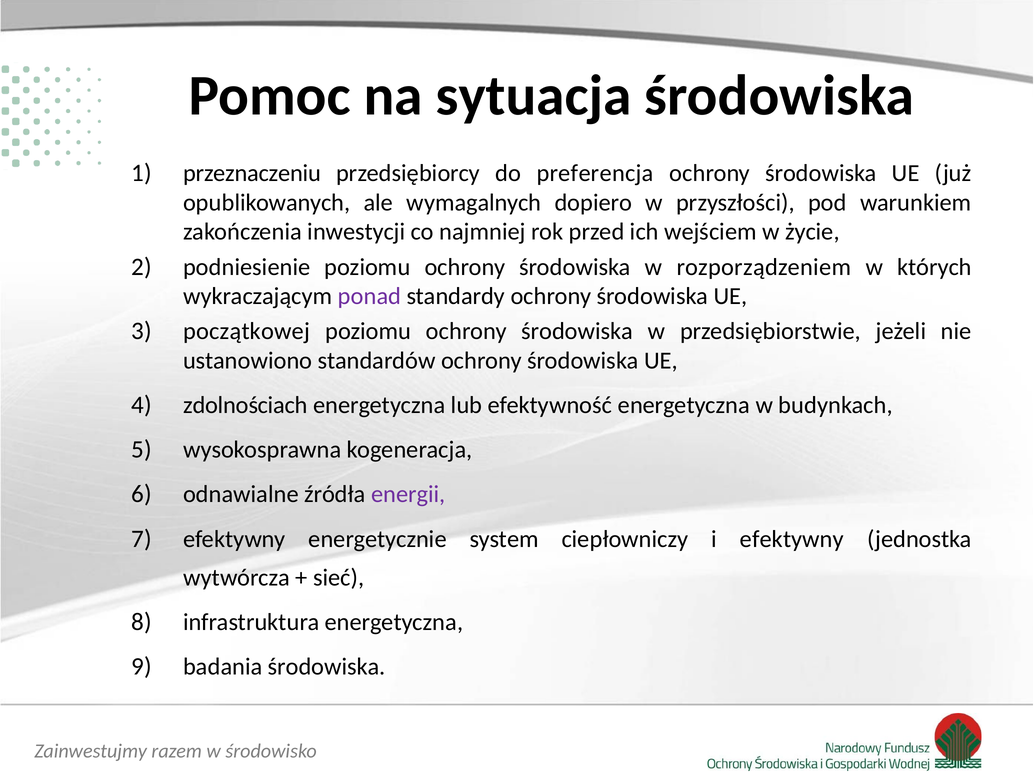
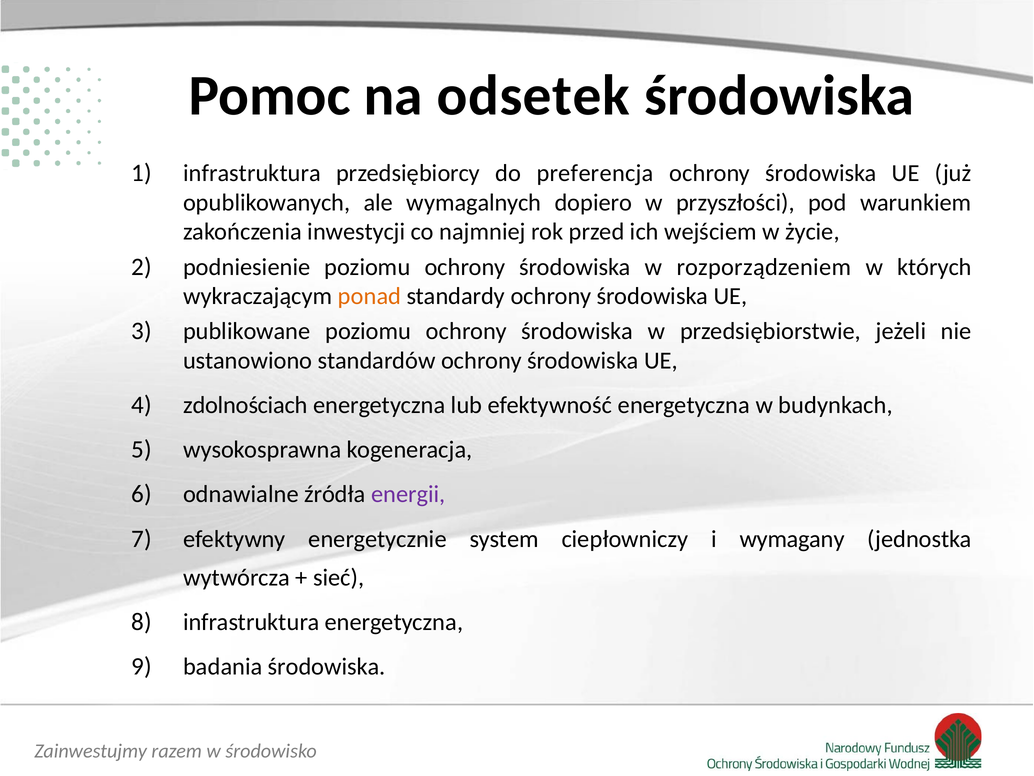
sytuacja: sytuacja -> odsetek
przeznaczeniu at (252, 173): przeznaczeniu -> infrastruktura
ponad colour: purple -> orange
początkowej: początkowej -> publikowane
i efektywny: efektywny -> wymagany
